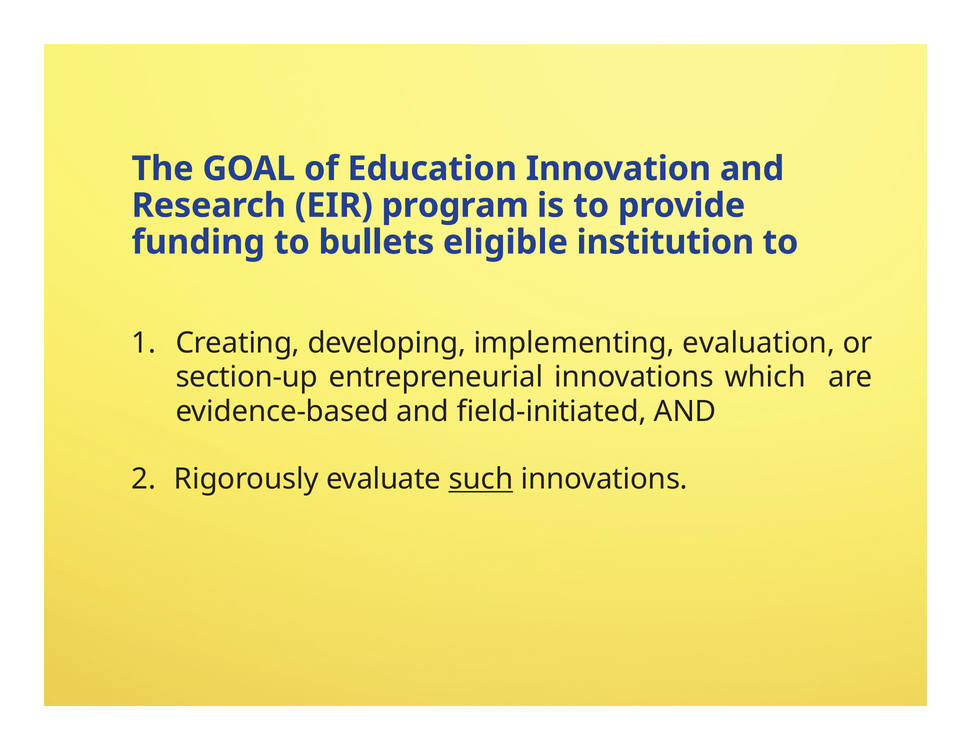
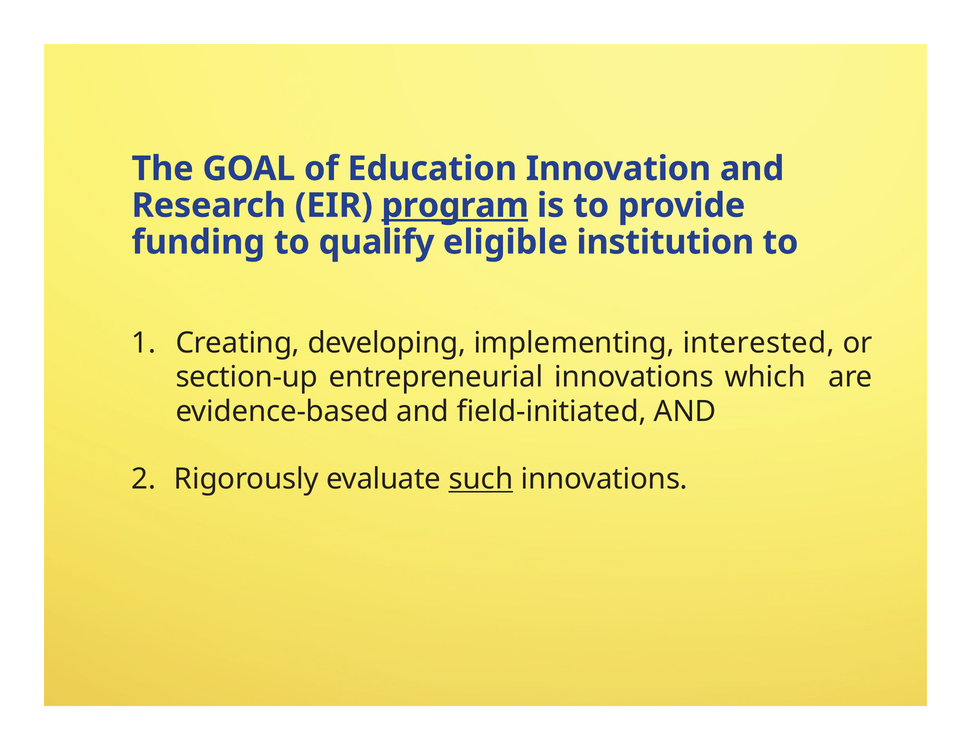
program underline: none -> present
bullets: bullets -> qualify
evaluation: evaluation -> interested
